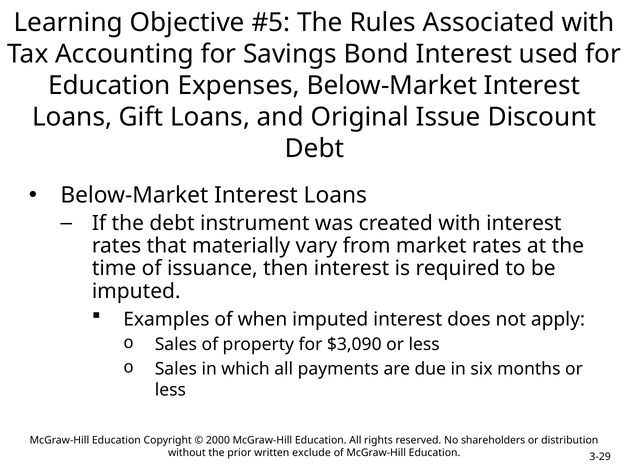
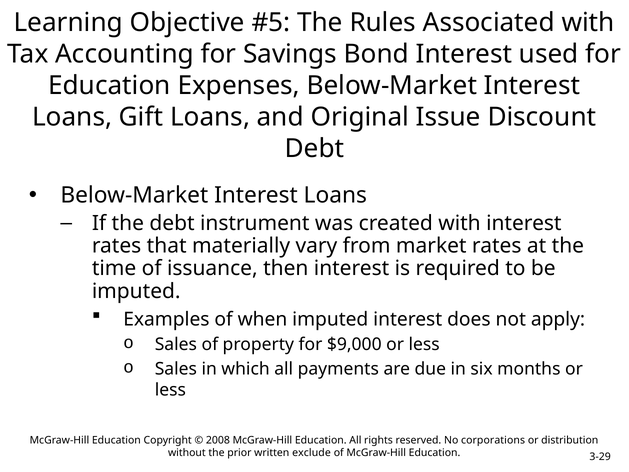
$3,090: $3,090 -> $9,000
2000: 2000 -> 2008
shareholders: shareholders -> corporations
